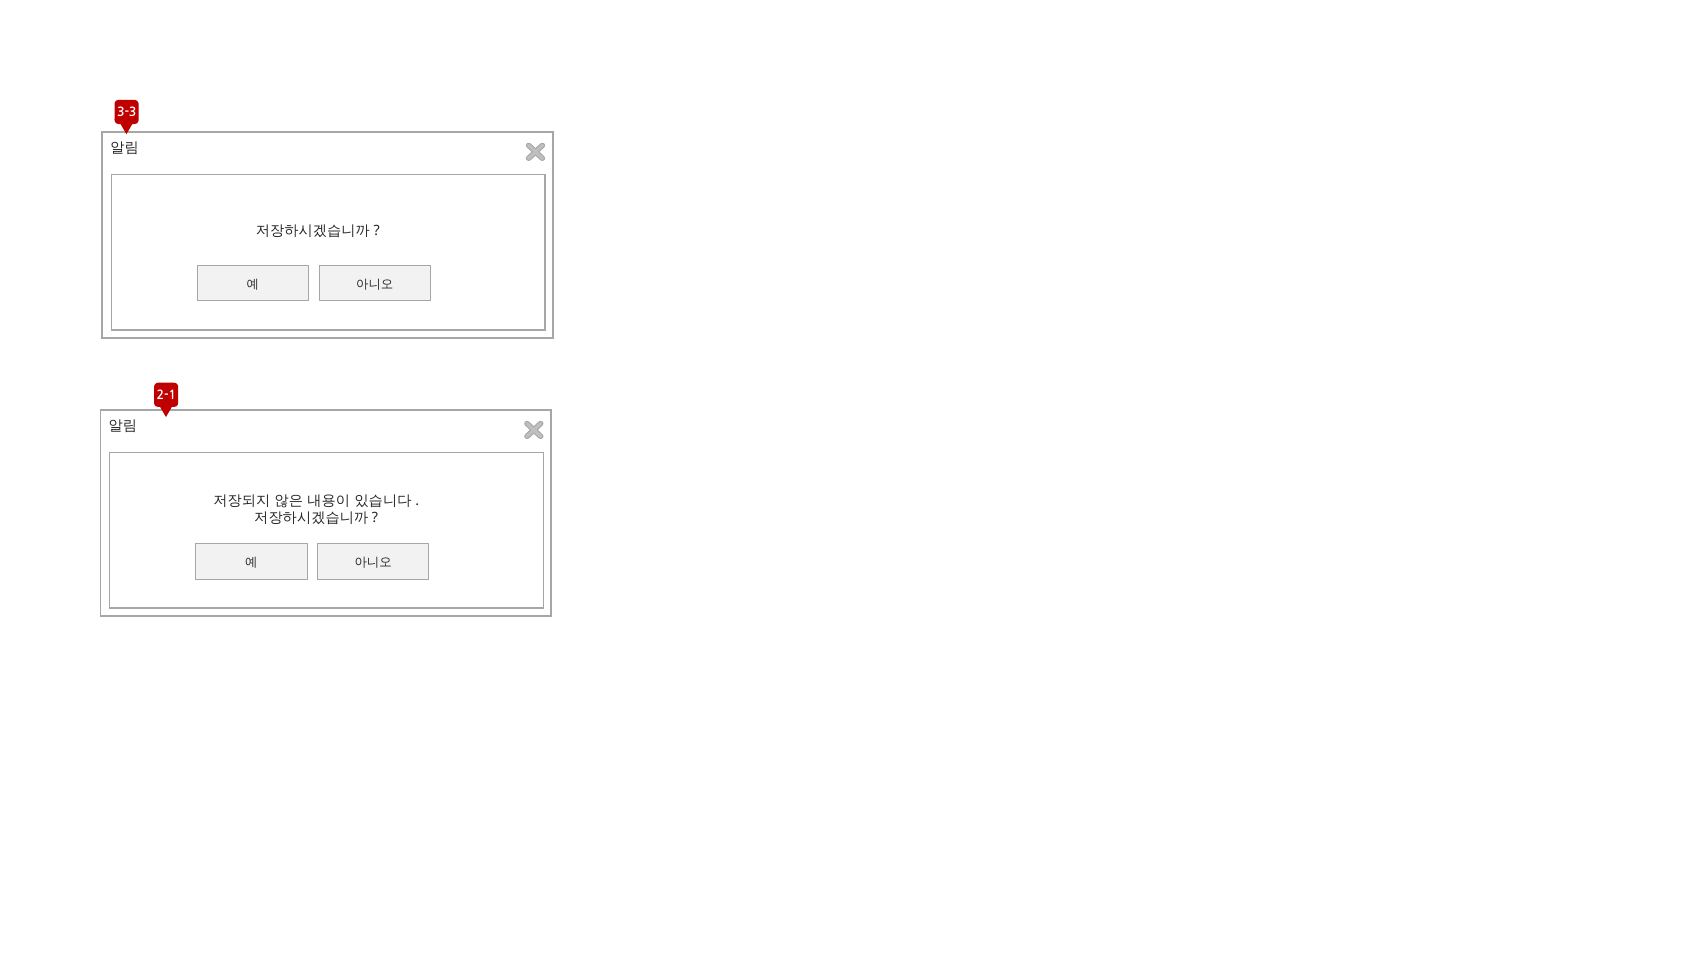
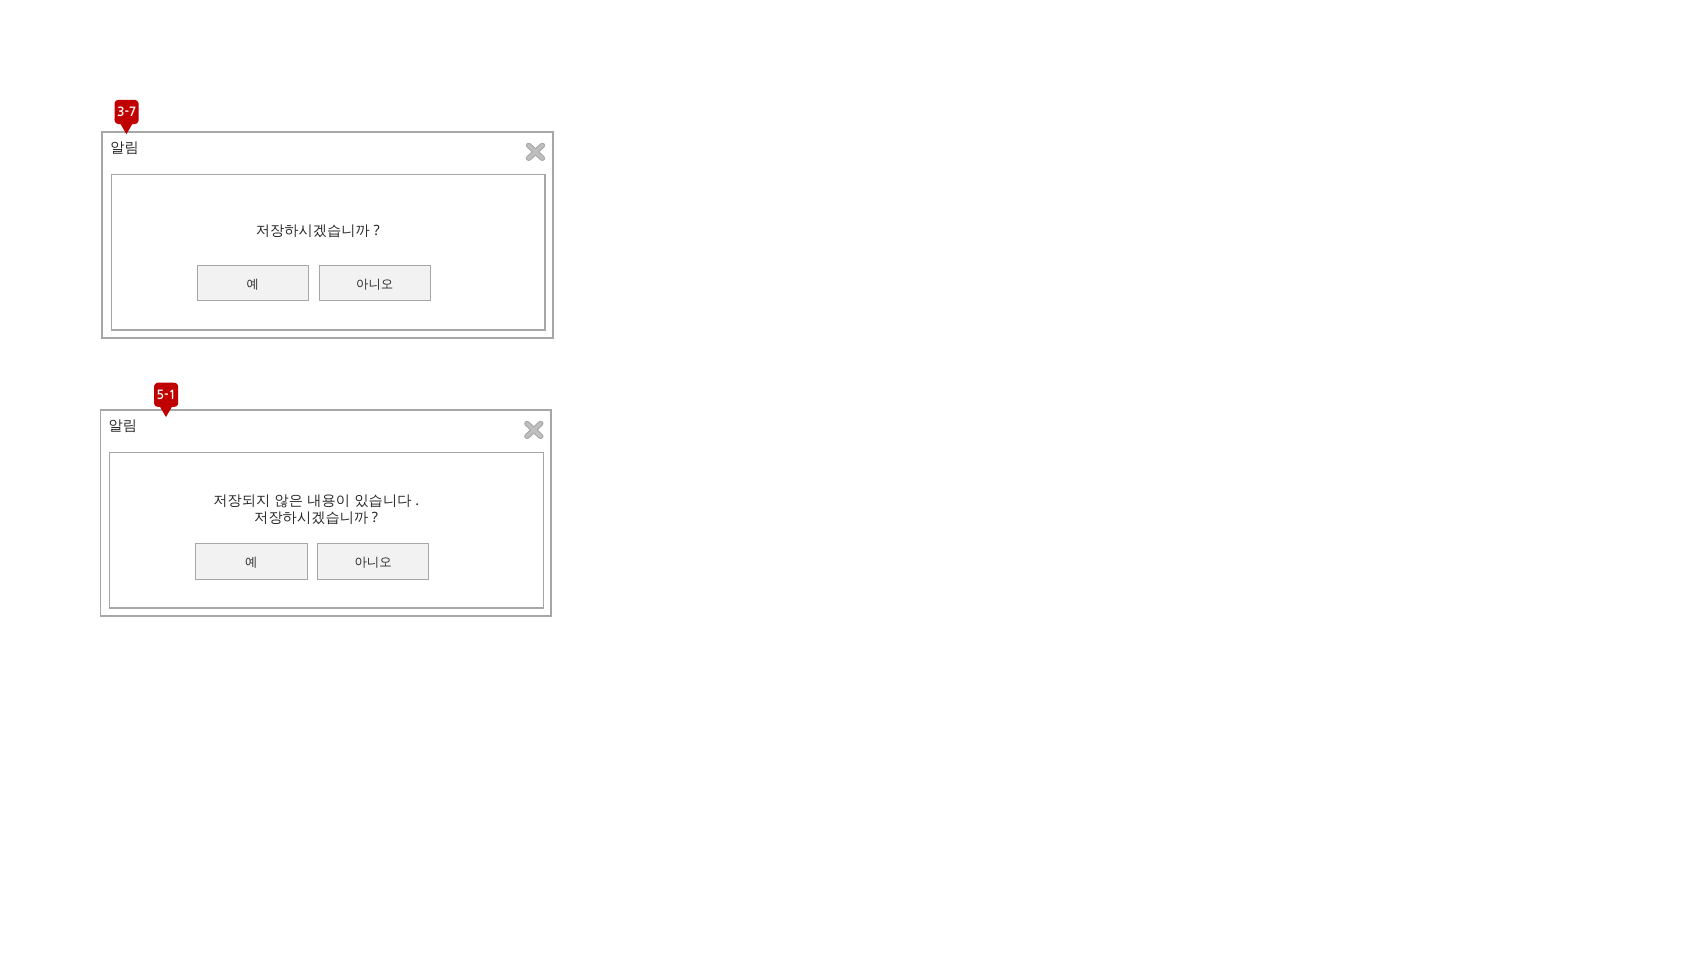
3-3: 3-3 -> 3-7
2-1: 2-1 -> 5-1
